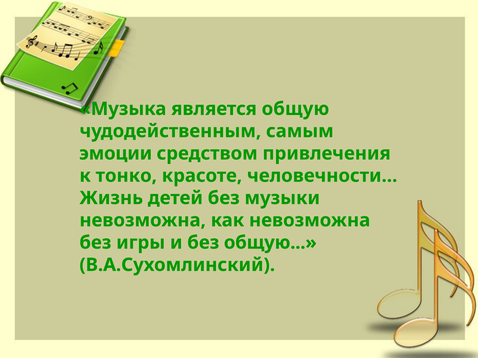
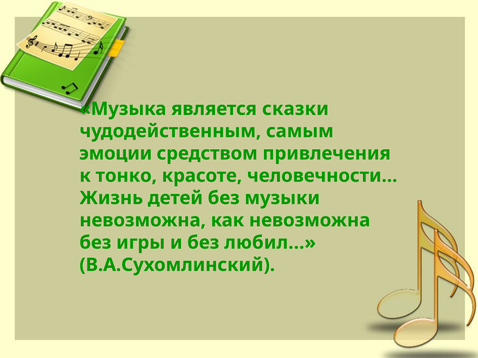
является общую: общую -> сказки
без общую: общую -> любил
